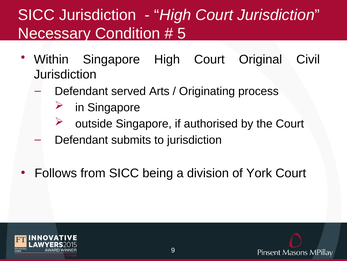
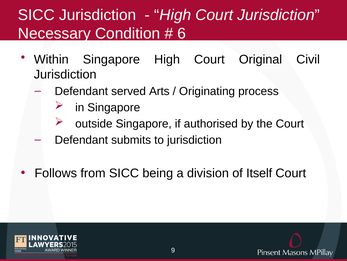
5: 5 -> 6
York: York -> Itself
